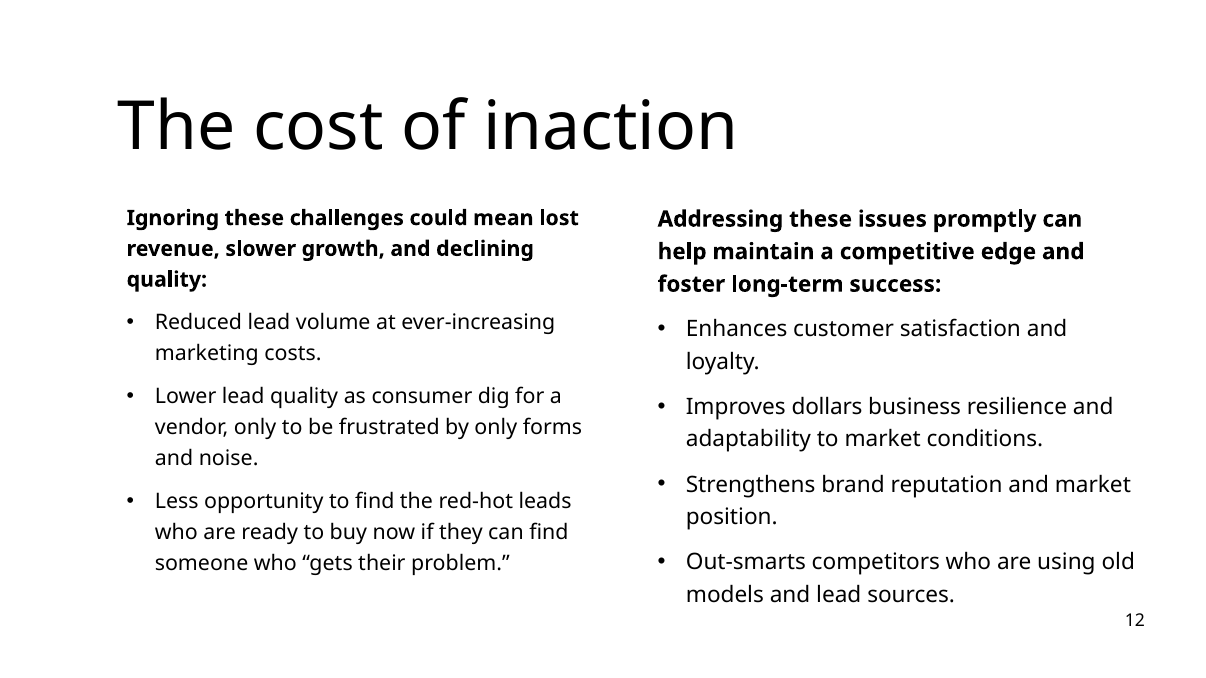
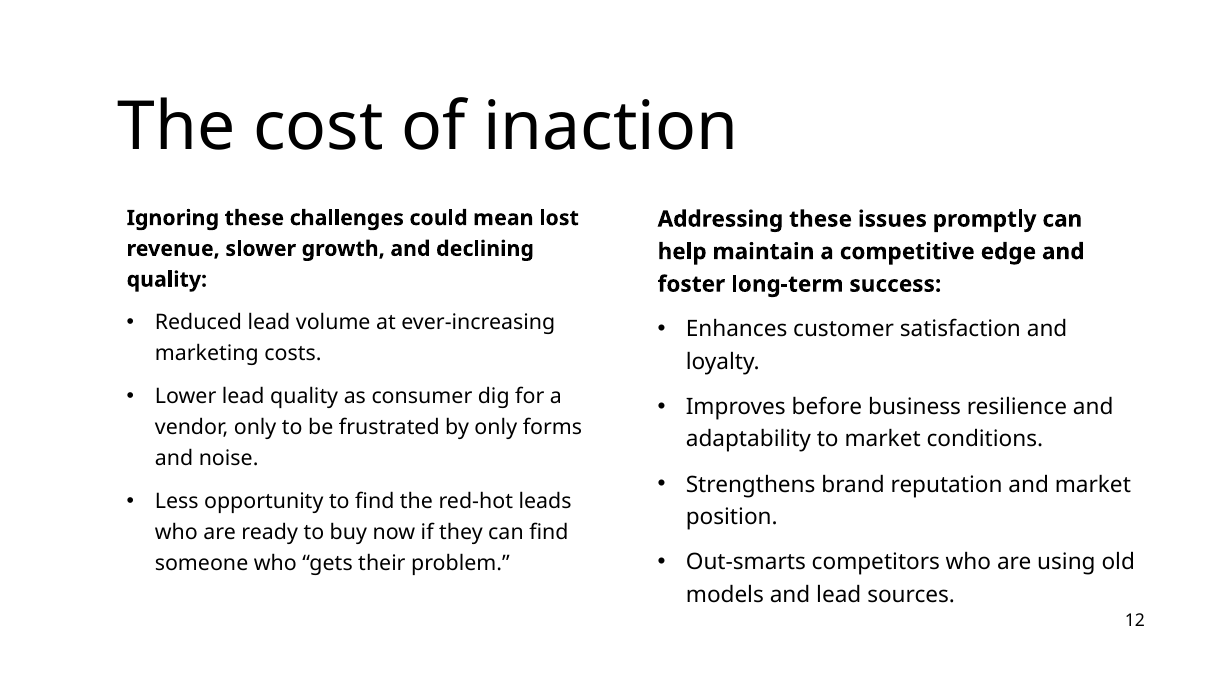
dollars: dollars -> before
